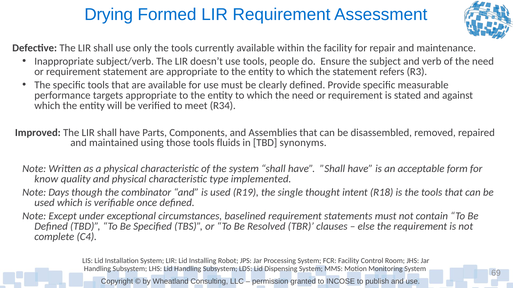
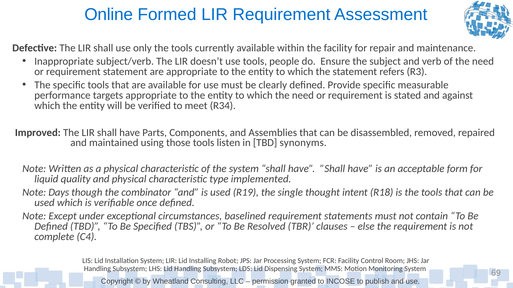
Drying: Drying -> Online
fluids: fluids -> listen
know: know -> liquid
